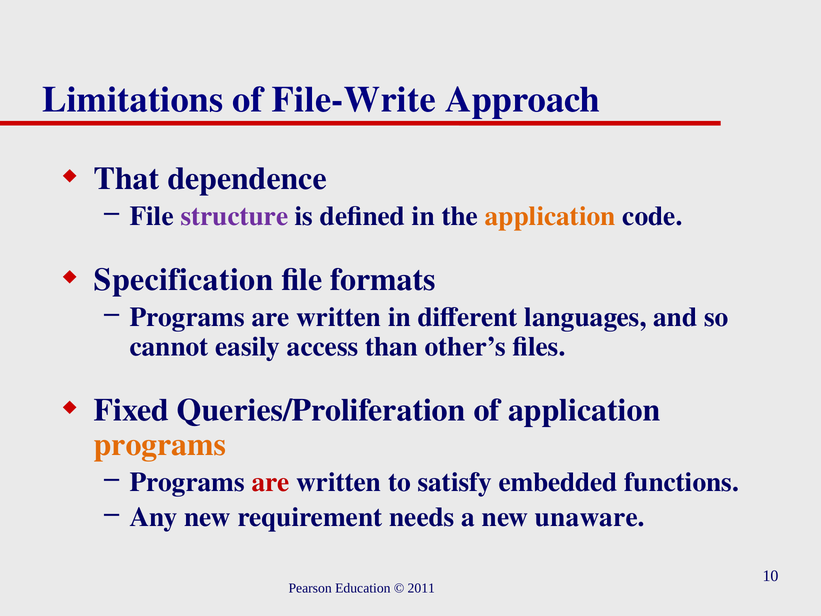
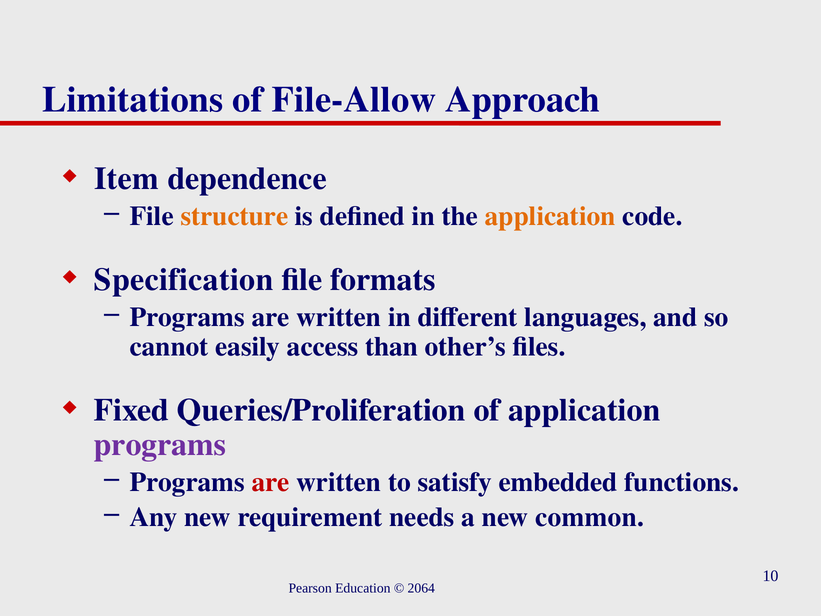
File-Write: File-Write -> File-Allow
That: That -> Item
structure colour: purple -> orange
programs at (160, 445) colour: orange -> purple
unaware: unaware -> common
2011: 2011 -> 2064
